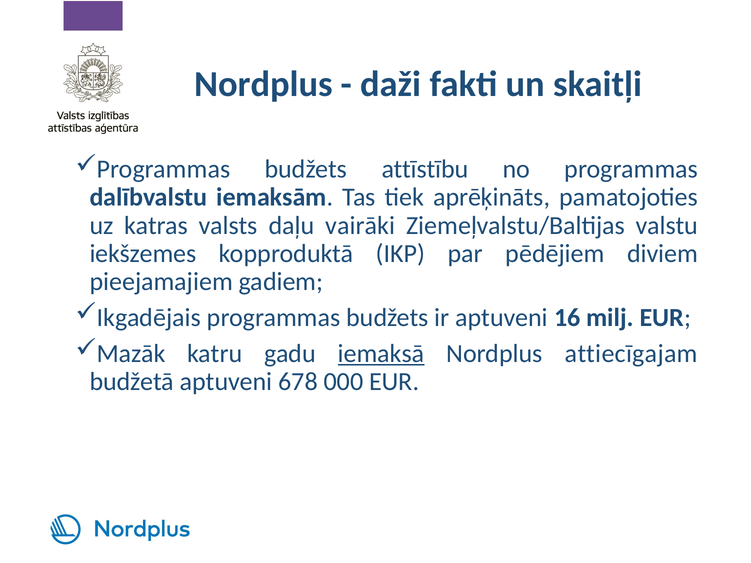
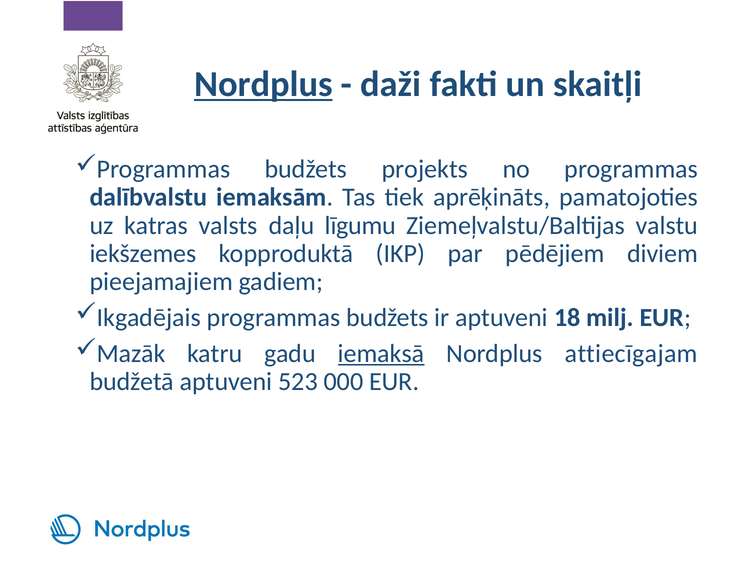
Nordplus at (263, 84) underline: none -> present
attīstību: attīstību -> projekts
vairāki: vairāki -> līgumu
16: 16 -> 18
678: 678 -> 523
